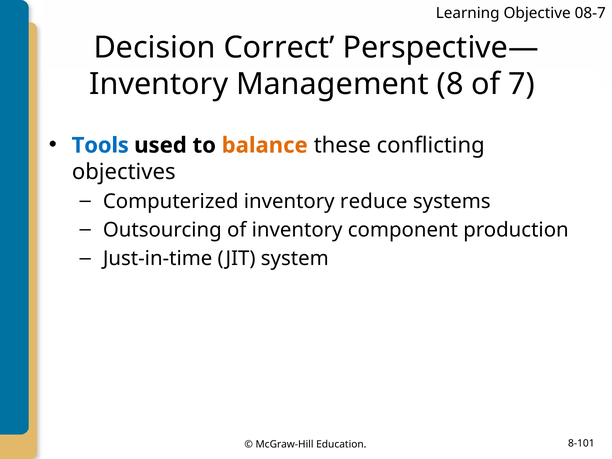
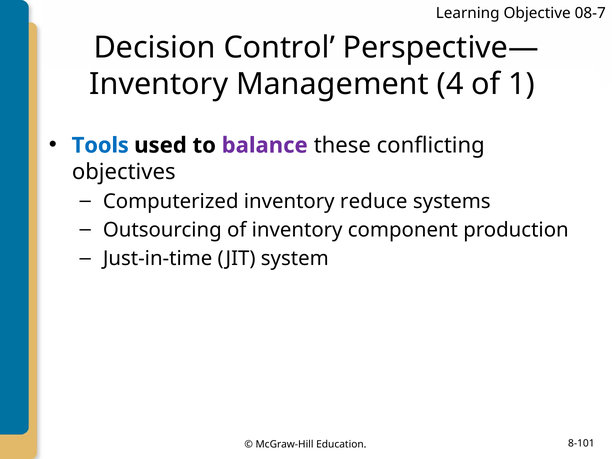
Correct: Correct -> Control
8: 8 -> 4
7: 7 -> 1
balance colour: orange -> purple
